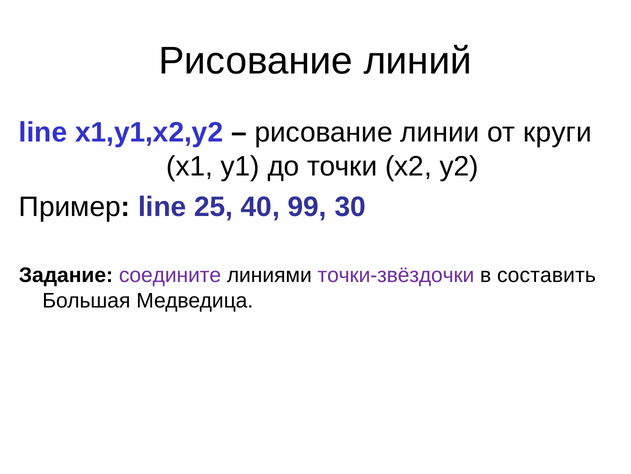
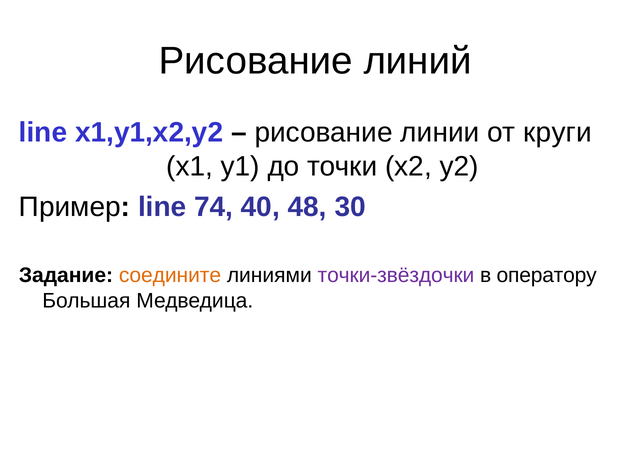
25: 25 -> 74
99: 99 -> 48
соедините colour: purple -> orange
составить: составить -> оператору
